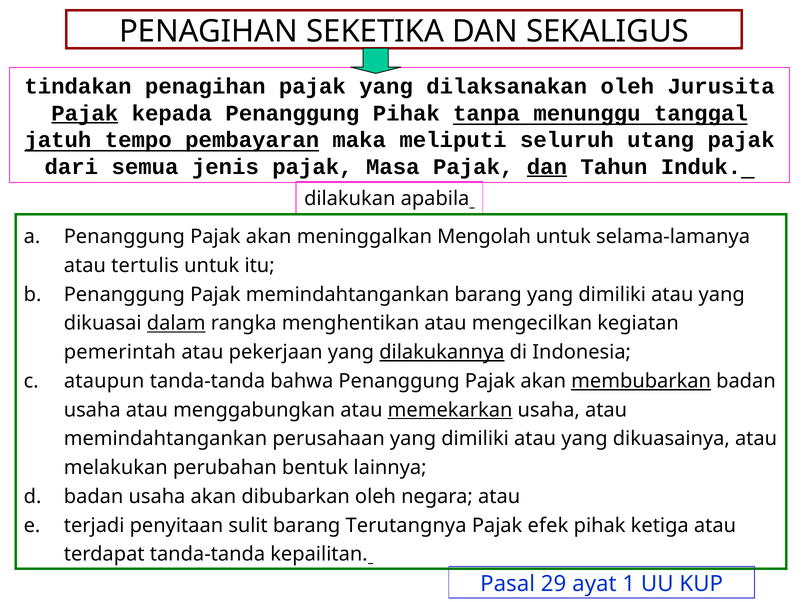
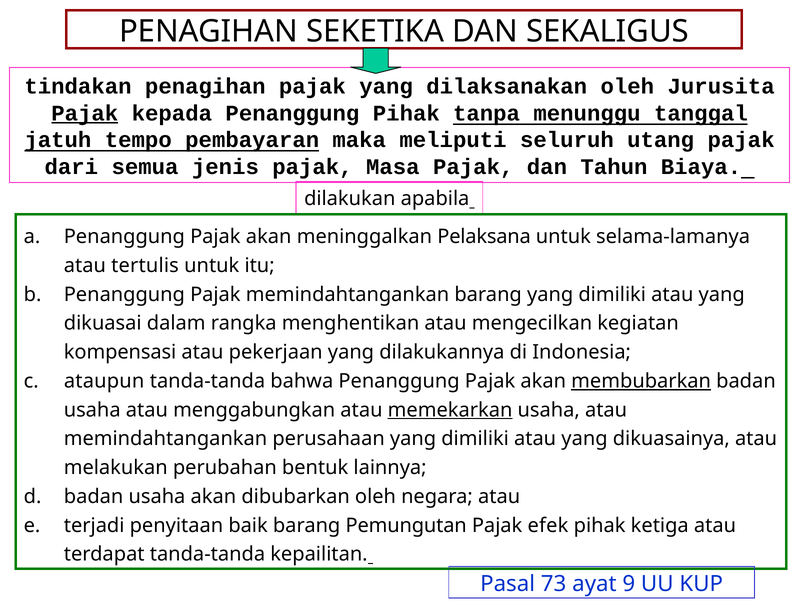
dan at (547, 167) underline: present -> none
Induk: Induk -> Biaya
Mengolah: Mengolah -> Pelaksana
dalam underline: present -> none
pemerintah: pemerintah -> kompensasi
dilakukannya underline: present -> none
sulit: sulit -> baik
Terutangnya: Terutangnya -> Pemungutan
29: 29 -> 73
1: 1 -> 9
